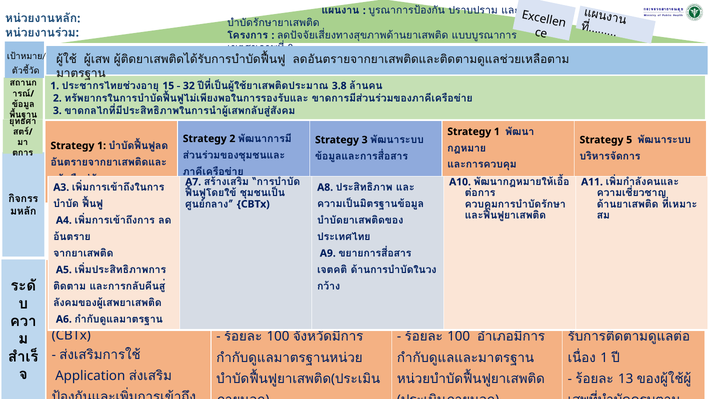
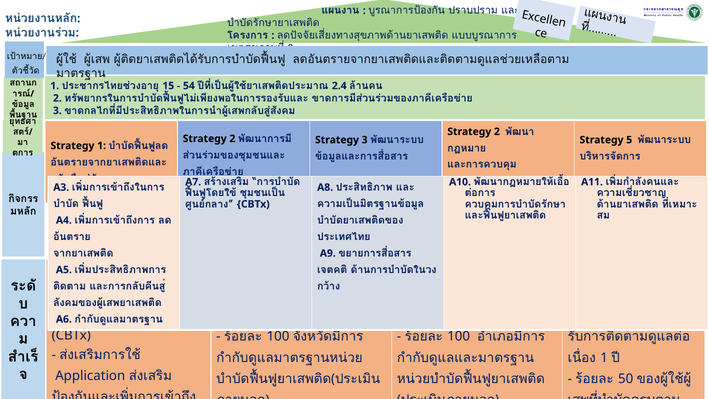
32: 32 -> 54
3.8: 3.8 -> 2.4
1 at (497, 132): 1 -> 2
13 at (626, 379): 13 -> 50
